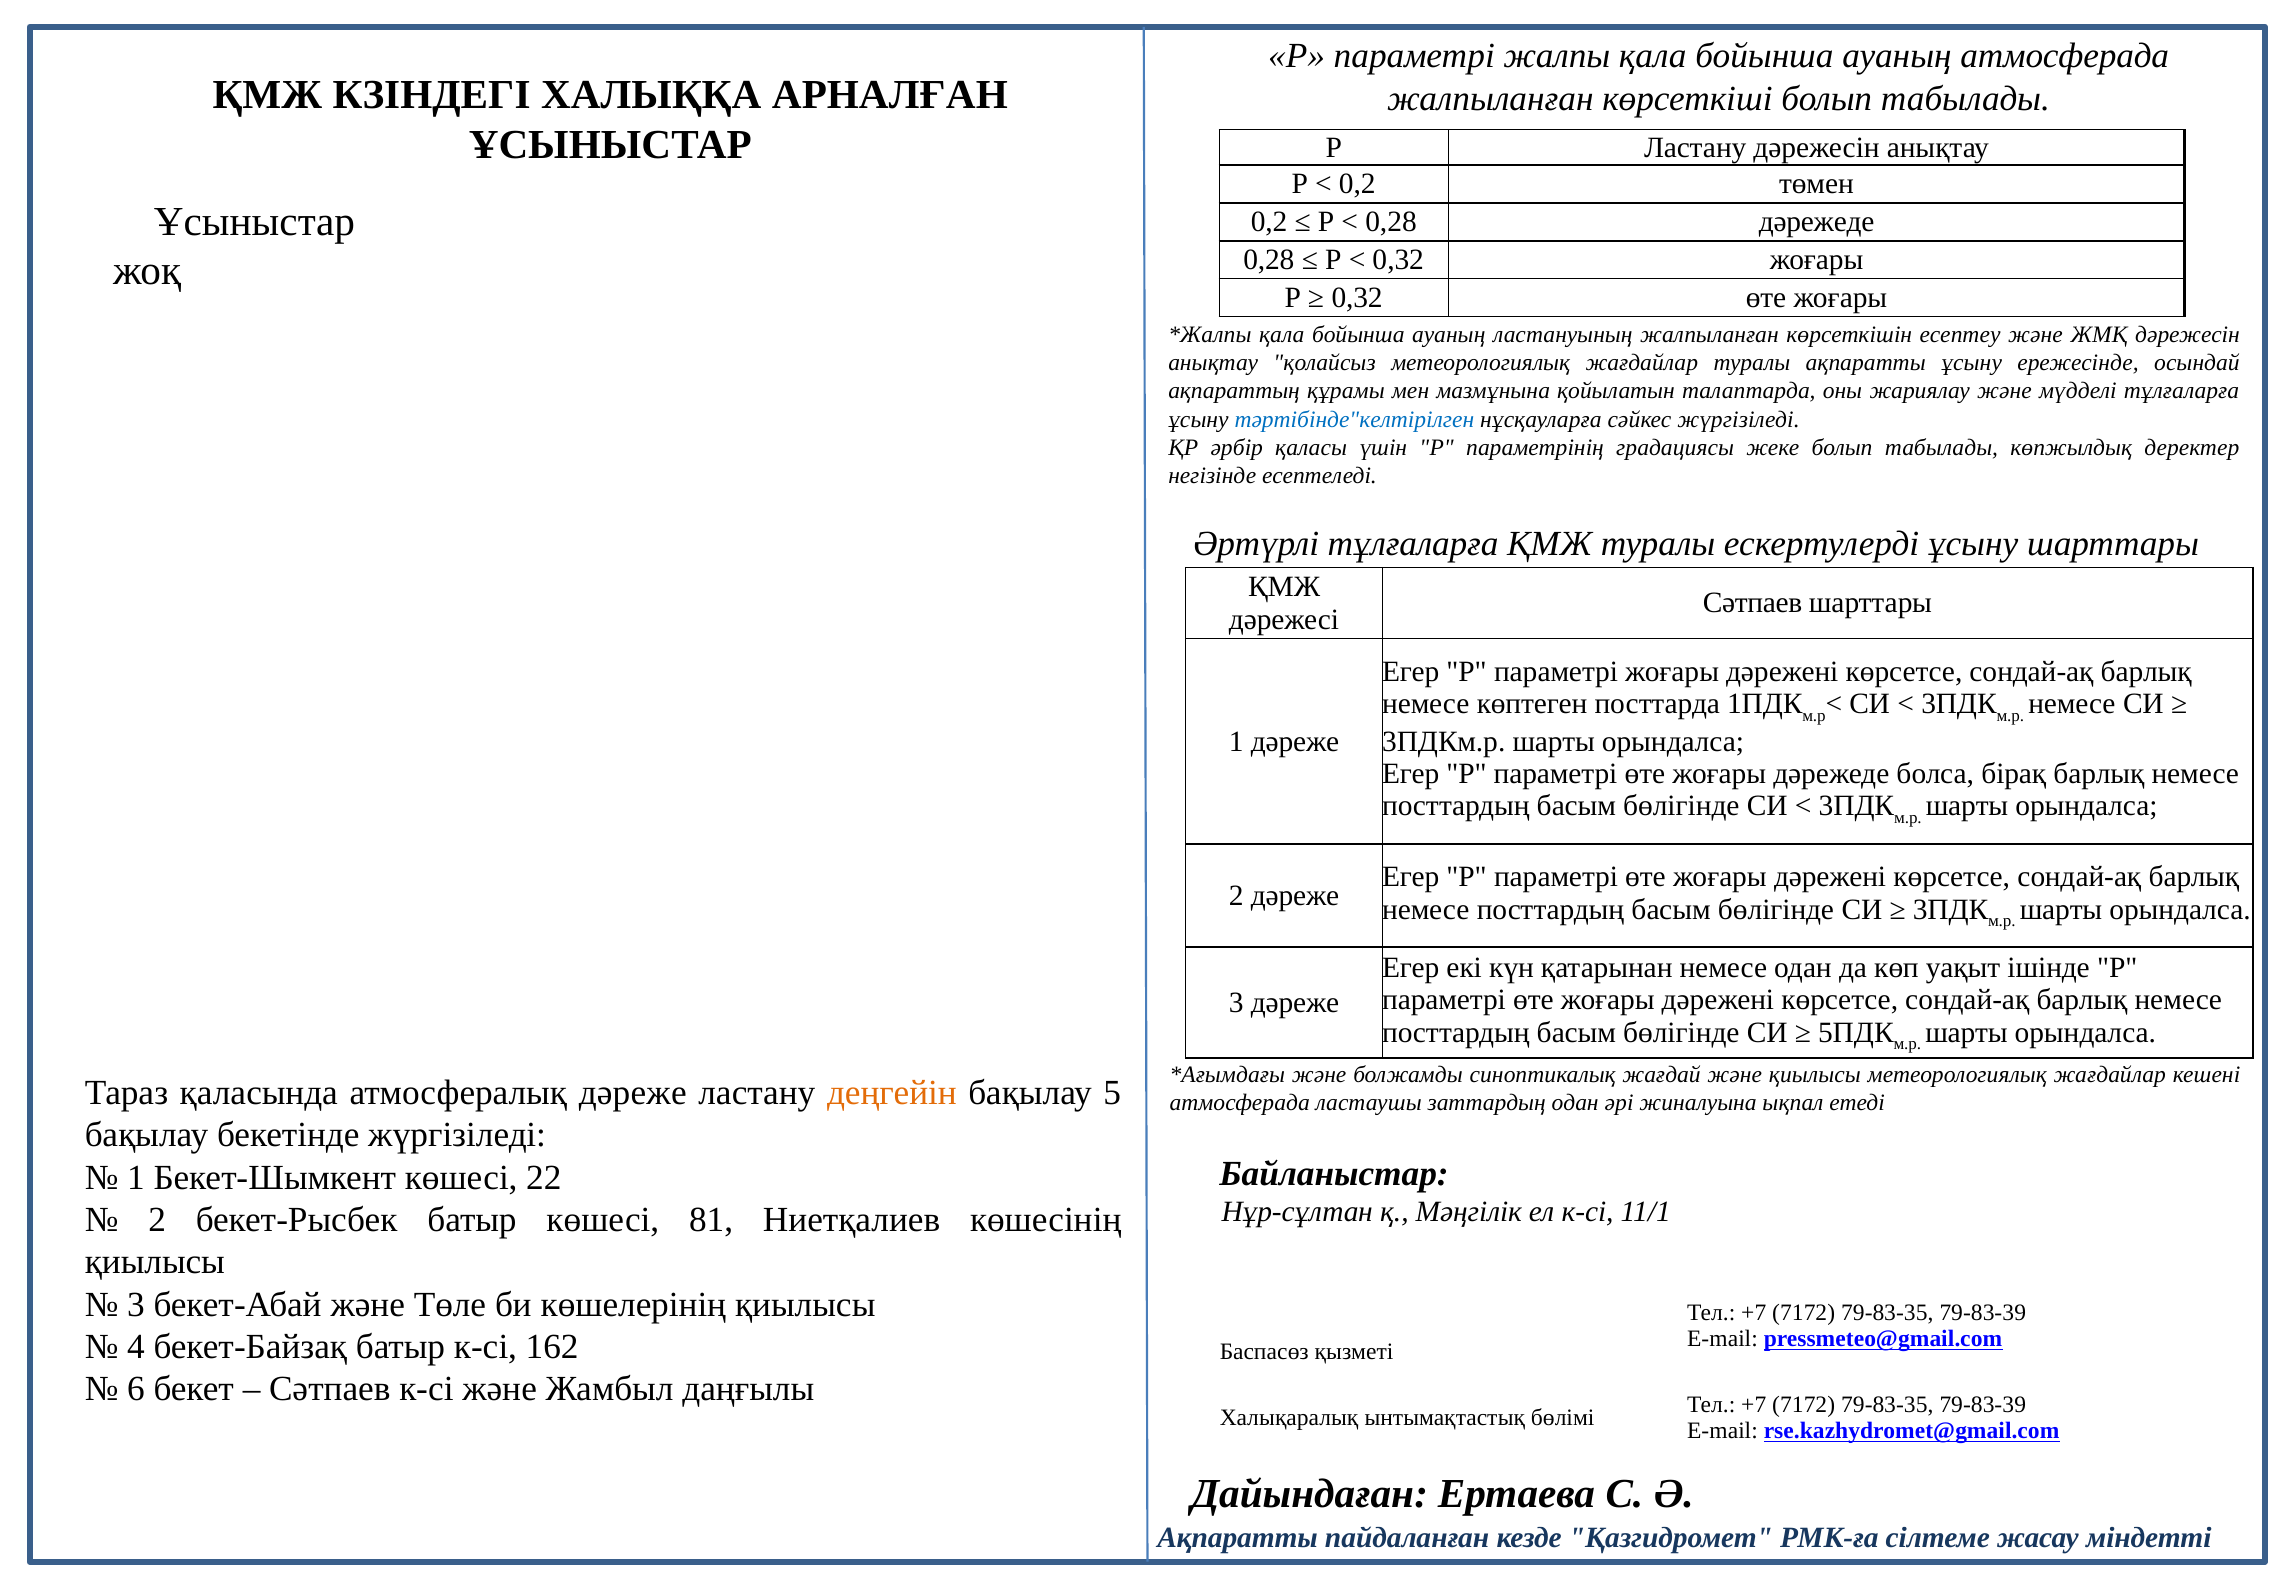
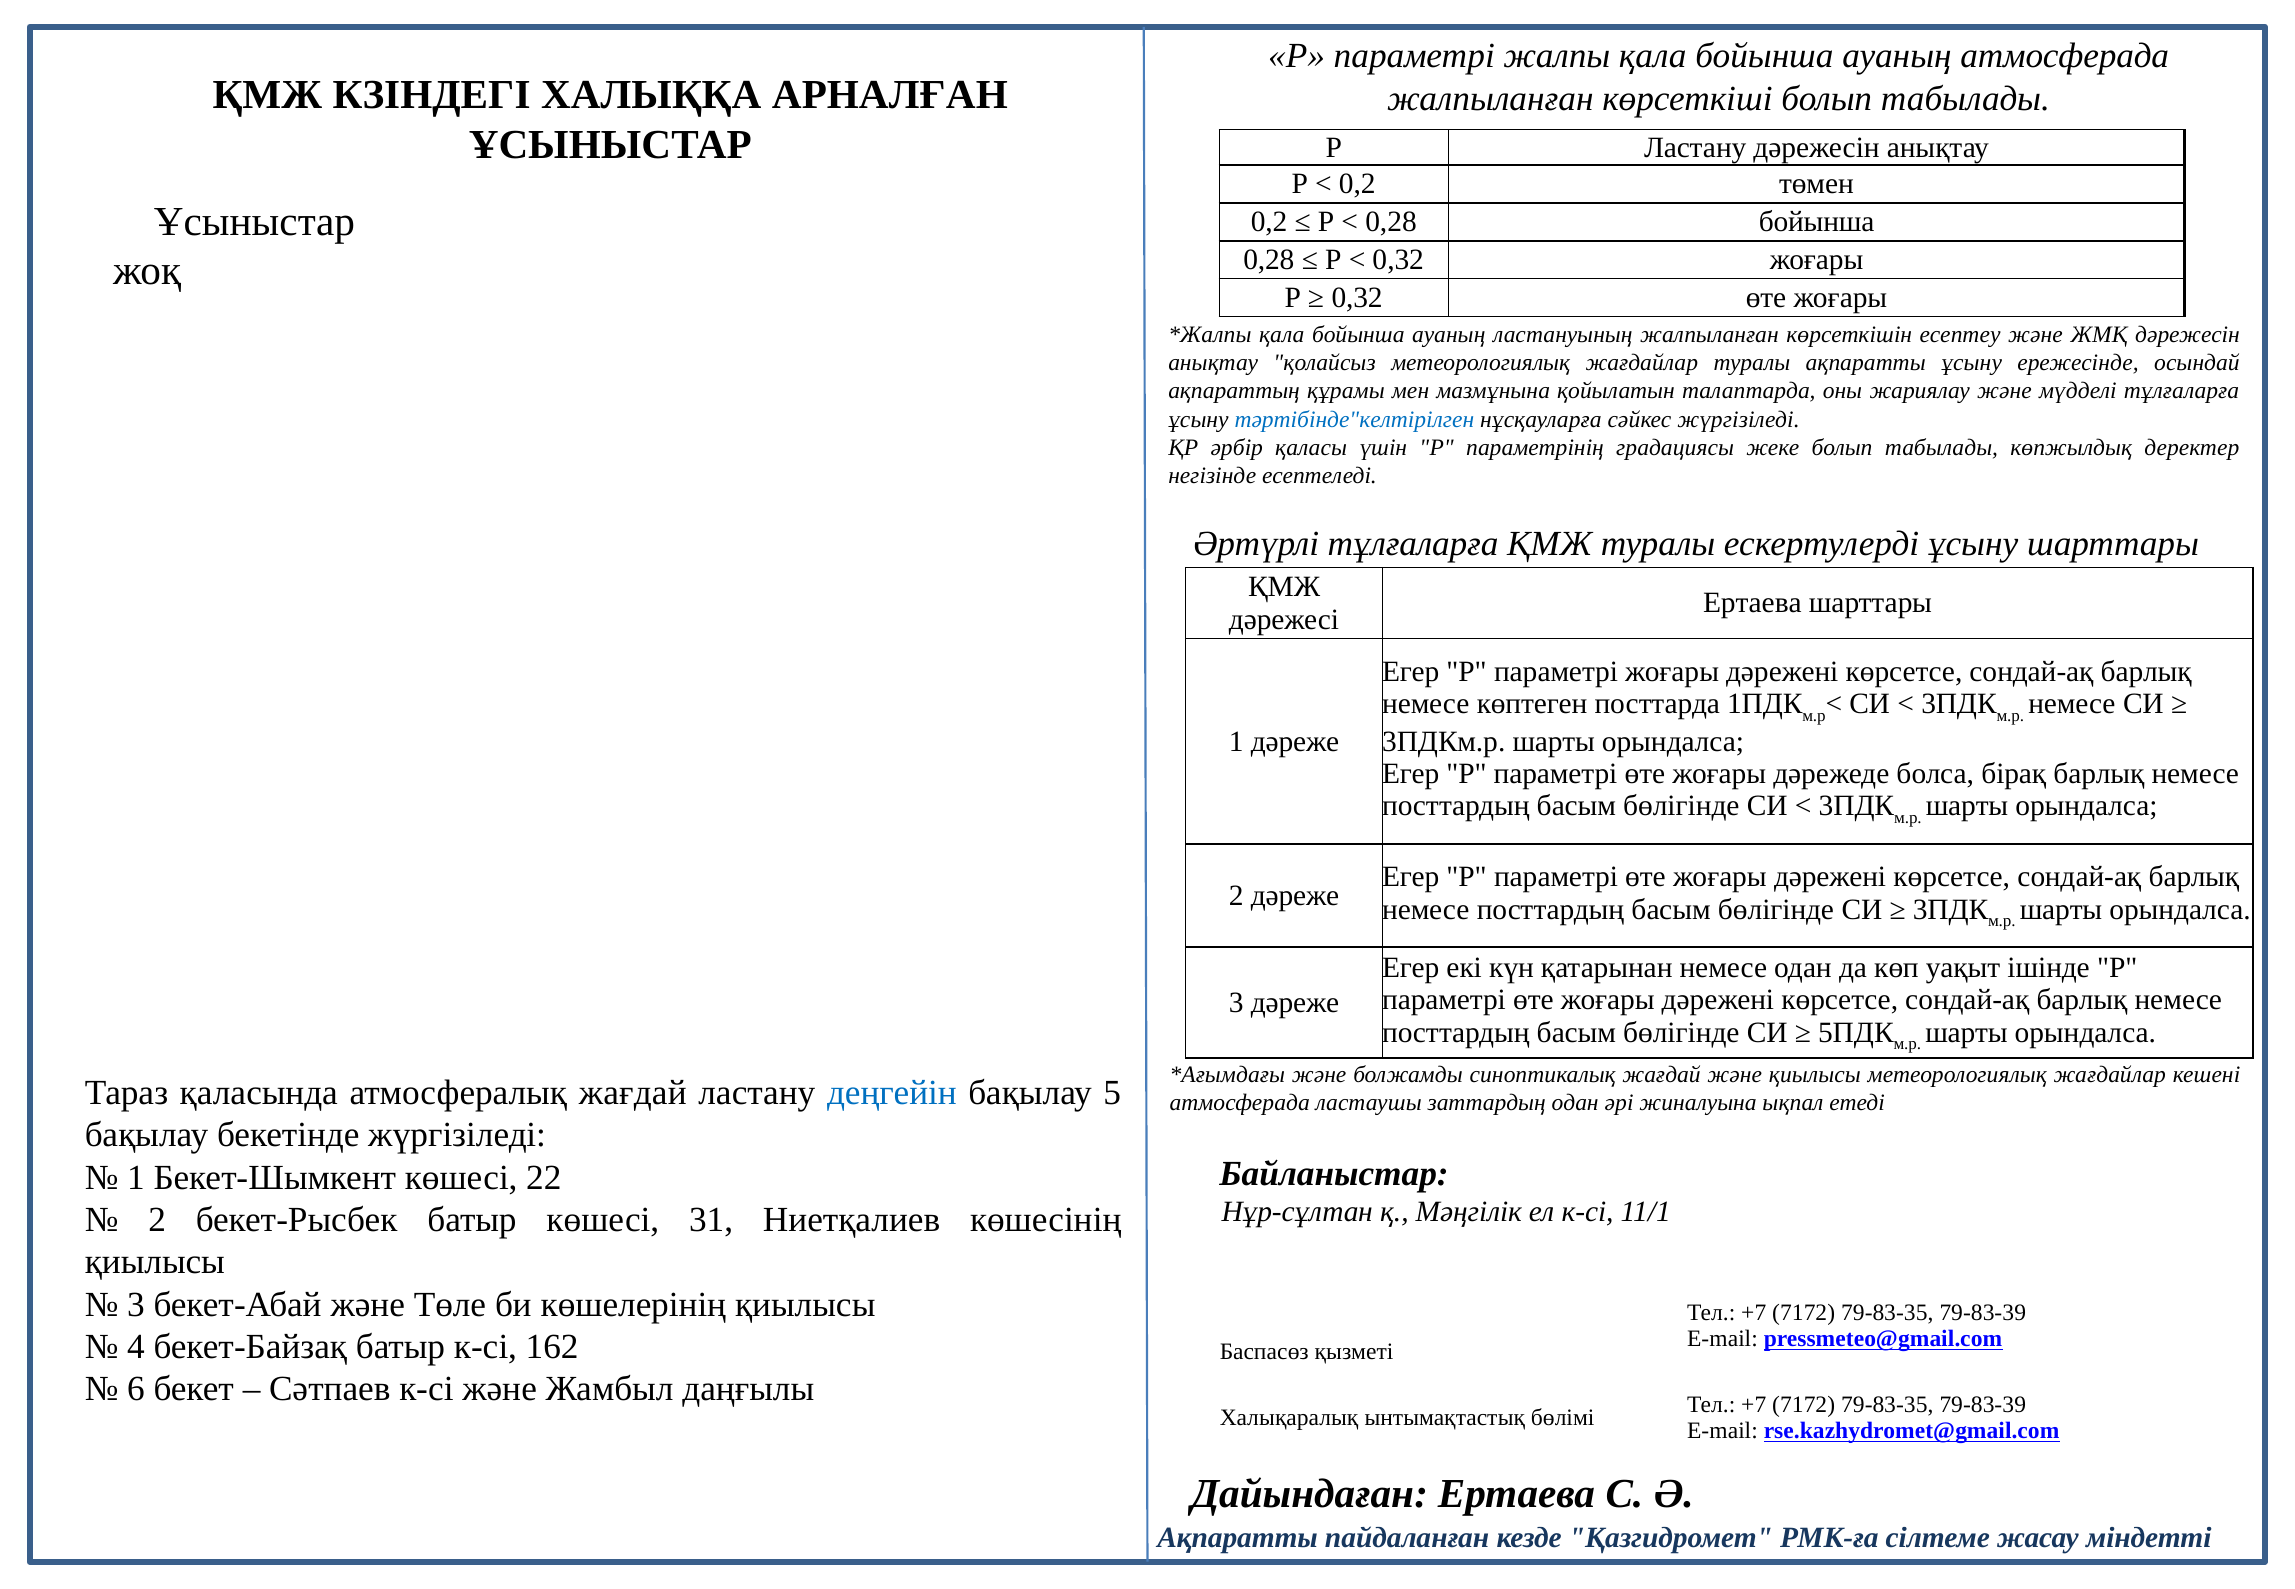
0,28 дәрежеде: дәрежеде -> бойынша
Сәтпаев at (1753, 603): Сәтпаев -> Ертаева
атмосфералық дәреже: дәреже -> жағдай
деңгейін colour: orange -> blue
81: 81 -> 31
